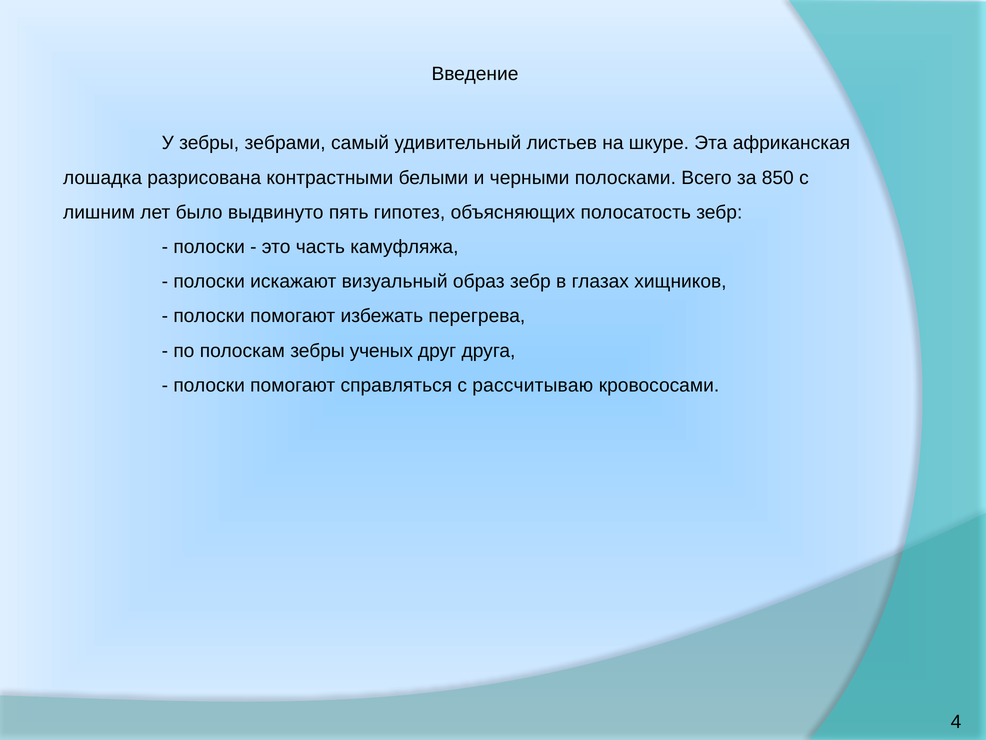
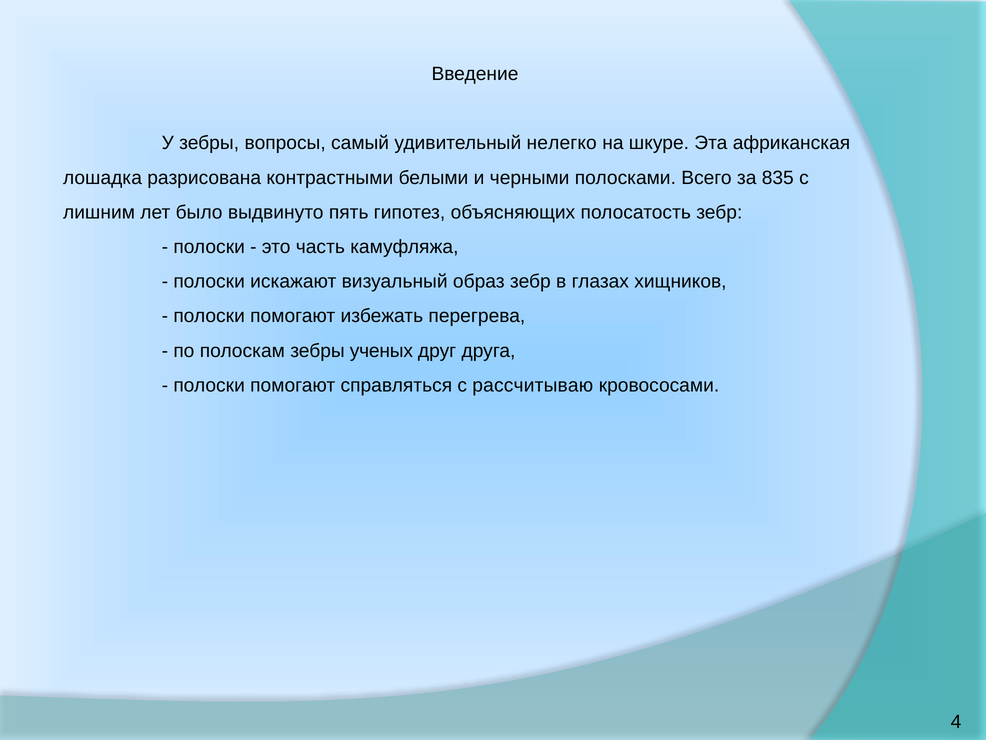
зебрами: зебрами -> вопросы
листьев: листьев -> нелегко
850: 850 -> 835
